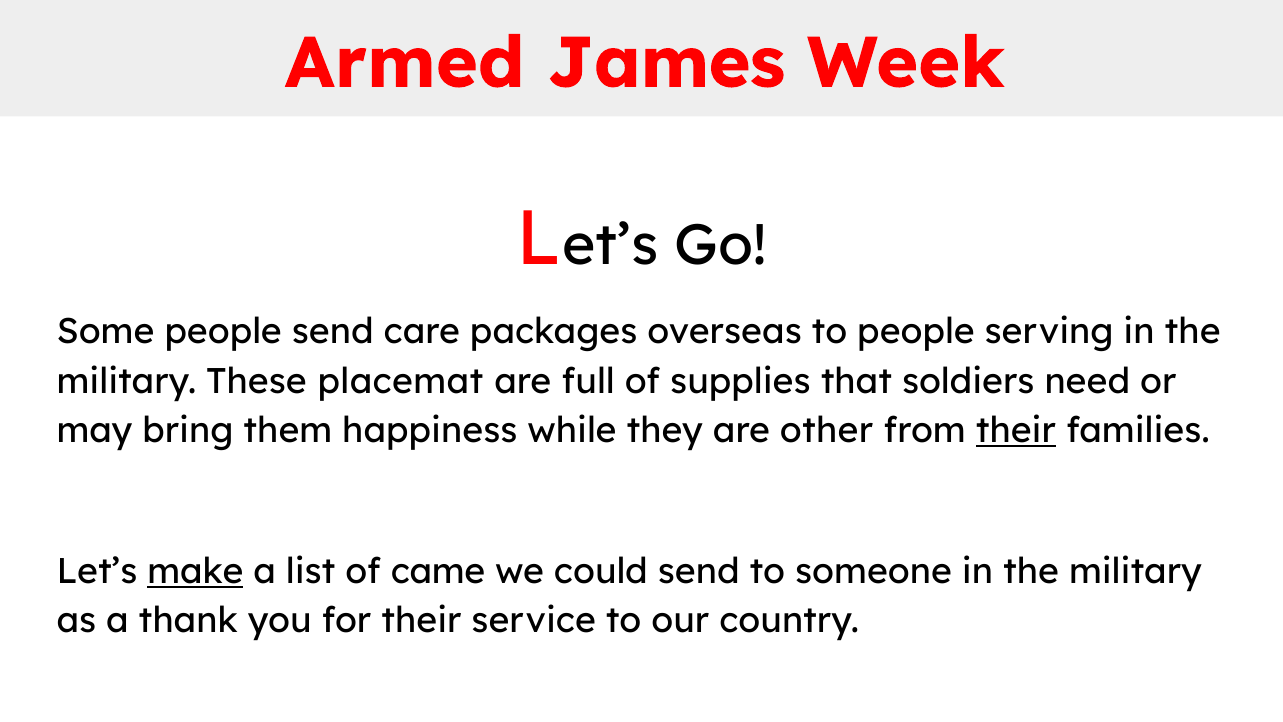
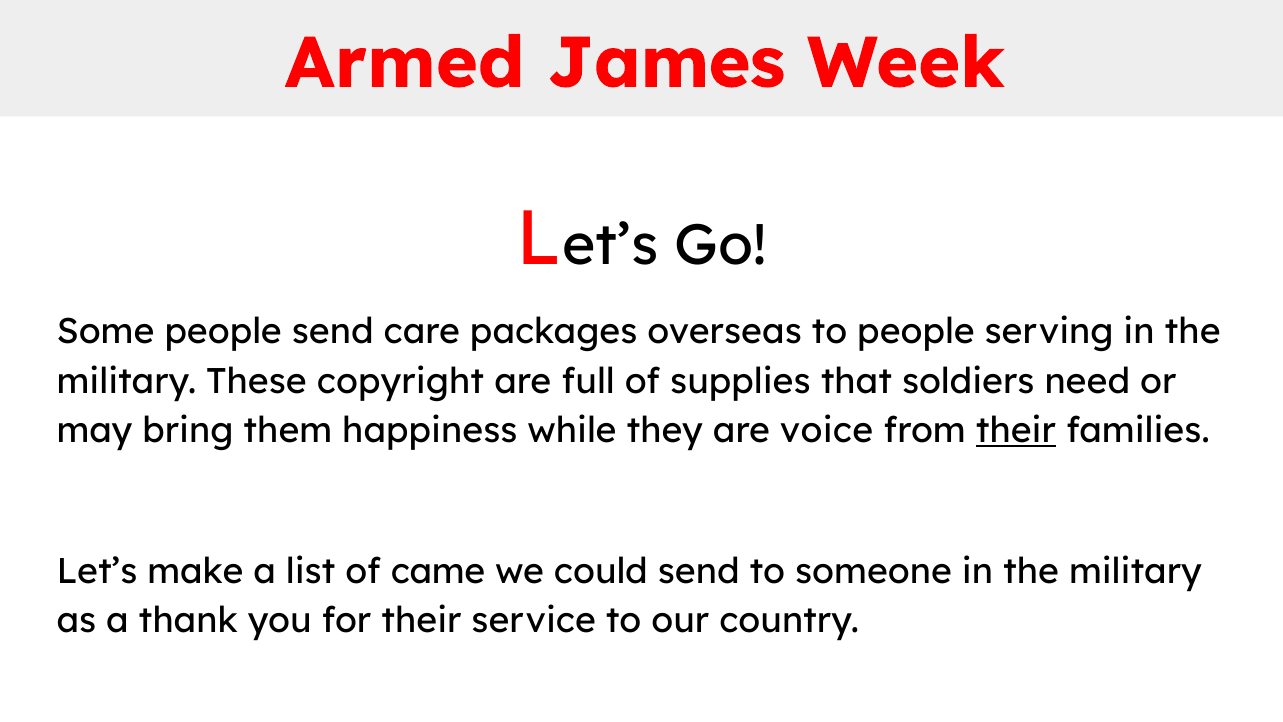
placemat: placemat -> copyright
other: other -> voice
make underline: present -> none
